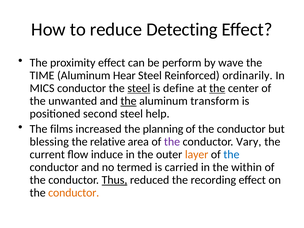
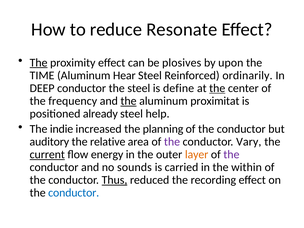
Detecting: Detecting -> Resonate
The at (39, 63) underline: none -> present
perform: perform -> plosives
wave: wave -> upon
MICS: MICS -> DEEP
steel at (139, 88) underline: present -> none
unwanted: unwanted -> frequency
transform: transform -> proximitat
second: second -> already
films: films -> indie
blessing: blessing -> auditory
current underline: none -> present
induce: induce -> energy
the at (231, 154) colour: blue -> purple
termed: termed -> sounds
conductor at (74, 193) colour: orange -> blue
